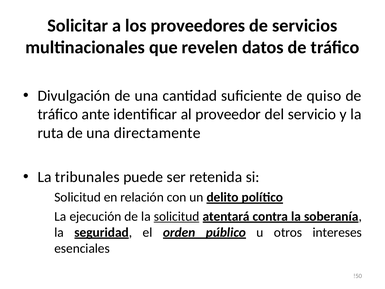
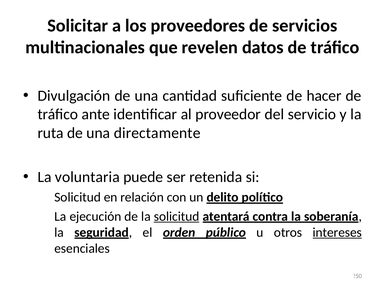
quiso: quiso -> hacer
tribunales: tribunales -> voluntaria
intereses underline: none -> present
